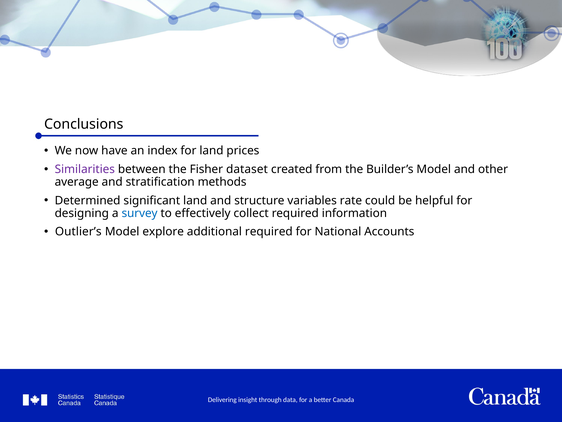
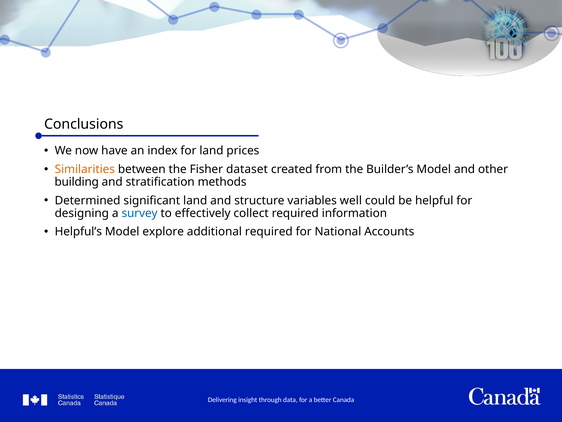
Similarities colour: purple -> orange
average: average -> building
rate: rate -> well
Outlier’s: Outlier’s -> Helpful’s
